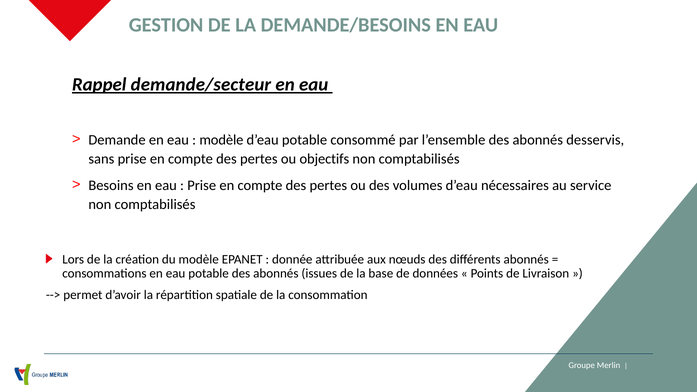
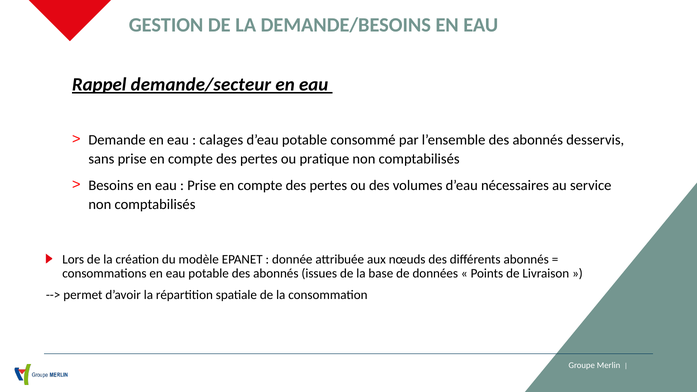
modèle at (221, 140): modèle -> calages
objectifs: objectifs -> pratique
